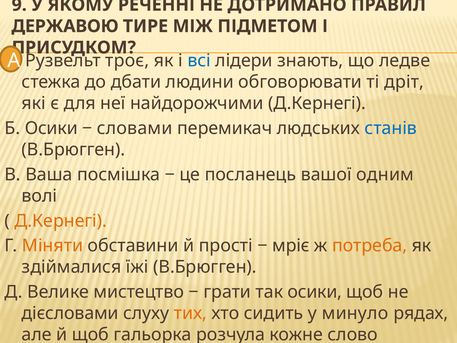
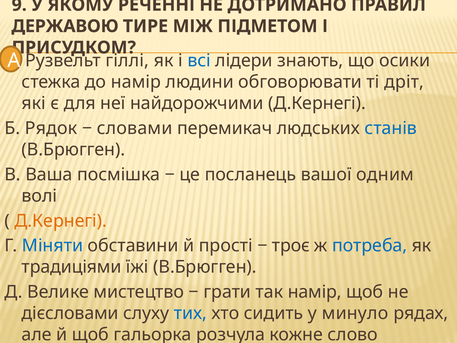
троє: троє -> гіллі
ледве: ледве -> осики
до дбати: дбати -> намір
Б Осики: Осики -> Рядок
Міняти colour: orange -> blue
мріє: мріє -> троє
потреба colour: orange -> blue
здіймалися: здіймалися -> традиціями
так осики: осики -> намір
тих colour: orange -> blue
